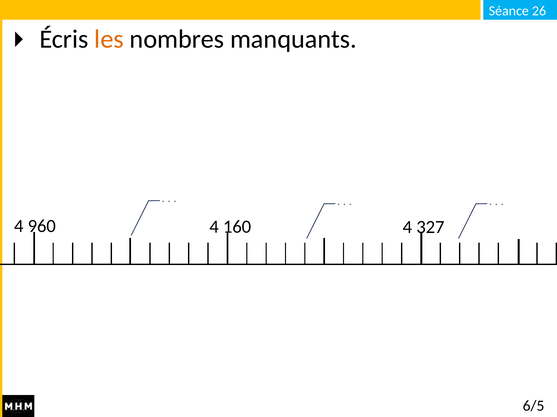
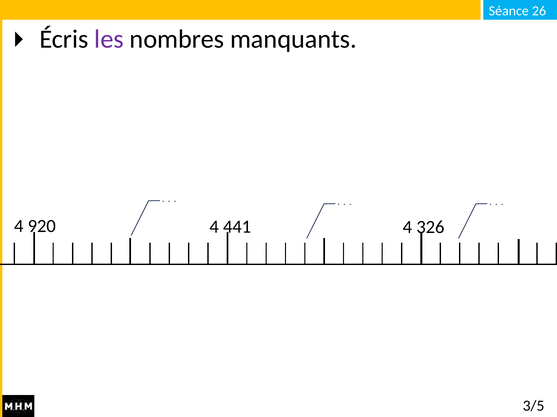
les colour: orange -> purple
960: 960 -> 920
160: 160 -> 441
327: 327 -> 326
6/5: 6/5 -> 3/5
